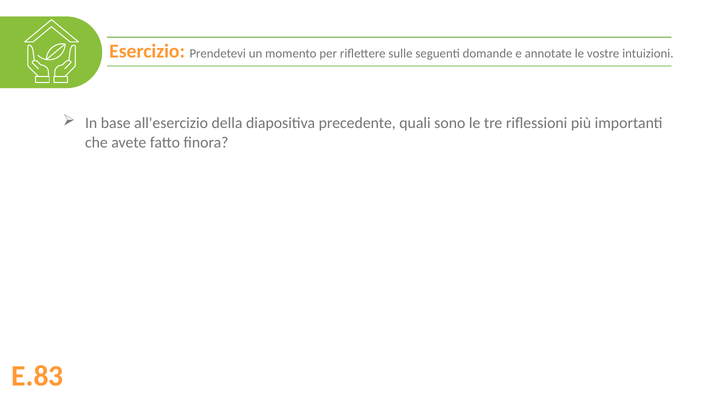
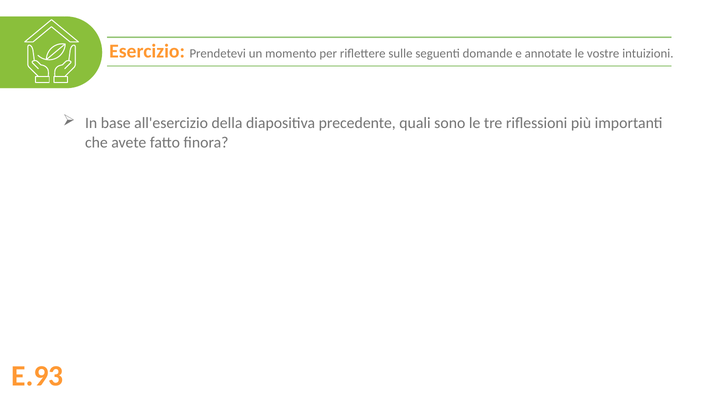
E.83: E.83 -> E.93
